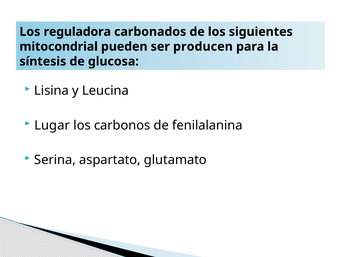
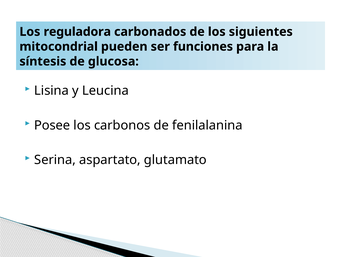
producen: producen -> funciones
Lugar: Lugar -> Posee
